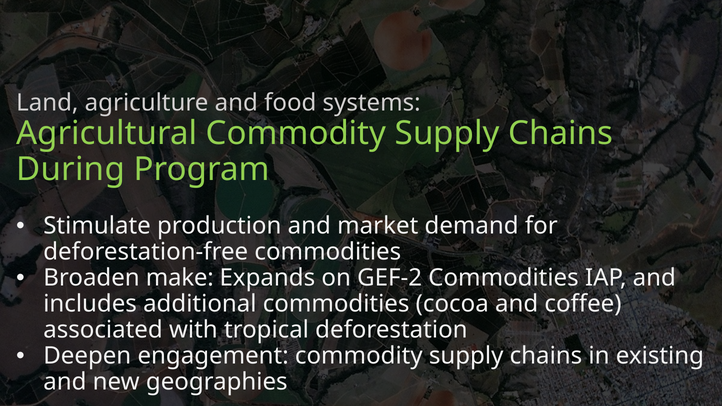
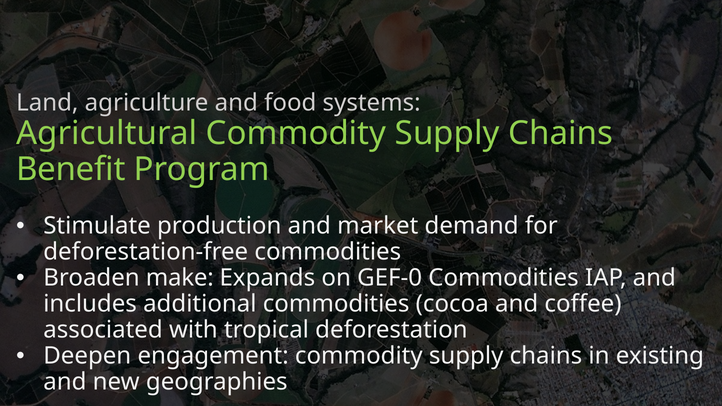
During: During -> Benefit
GEF-2: GEF-2 -> GEF-0
